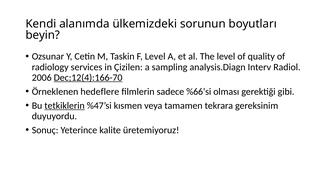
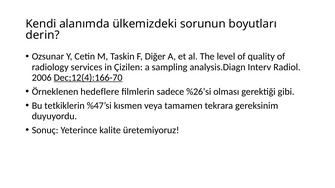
beyin: beyin -> derin
F Level: Level -> Diğer
%66’si: %66’si -> %26’si
tetkiklerin underline: present -> none
